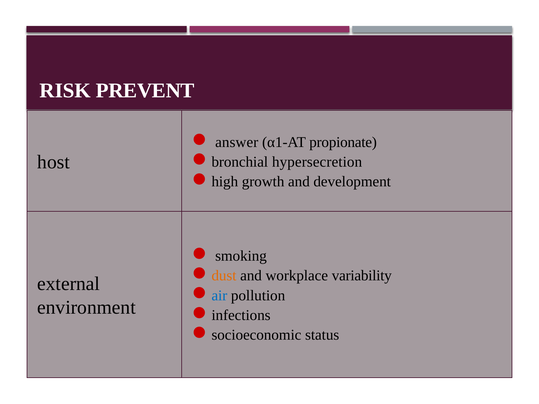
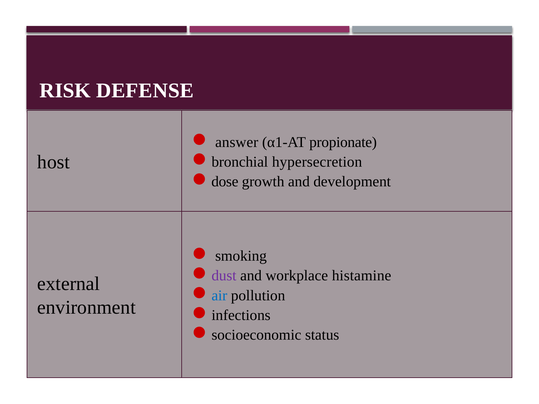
PREVENT: PREVENT -> DEFENSE
high: high -> dose
dust colour: orange -> purple
variability: variability -> histamine
